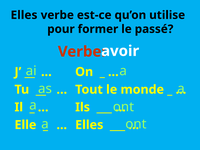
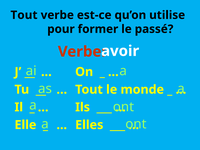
Elles at (24, 15): Elles -> Tout
